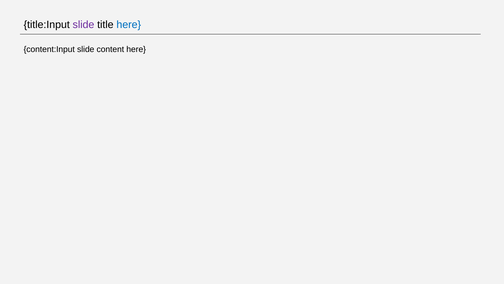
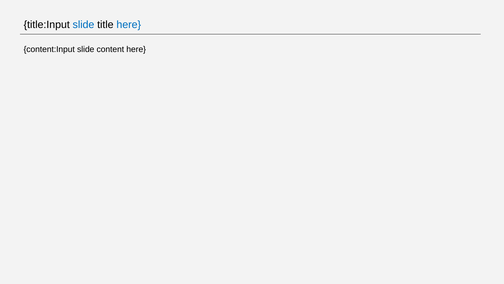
slide at (83, 25) colour: purple -> blue
